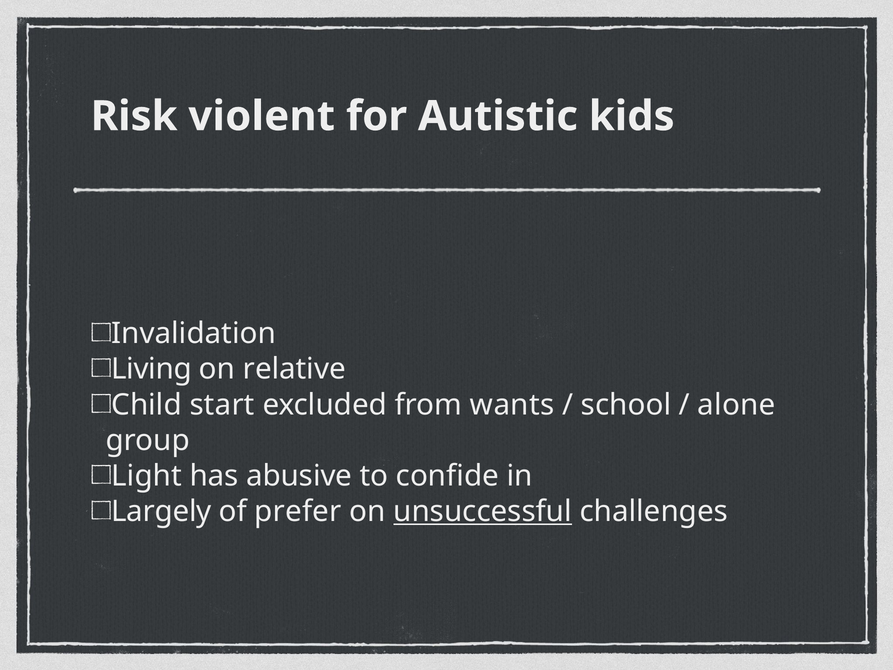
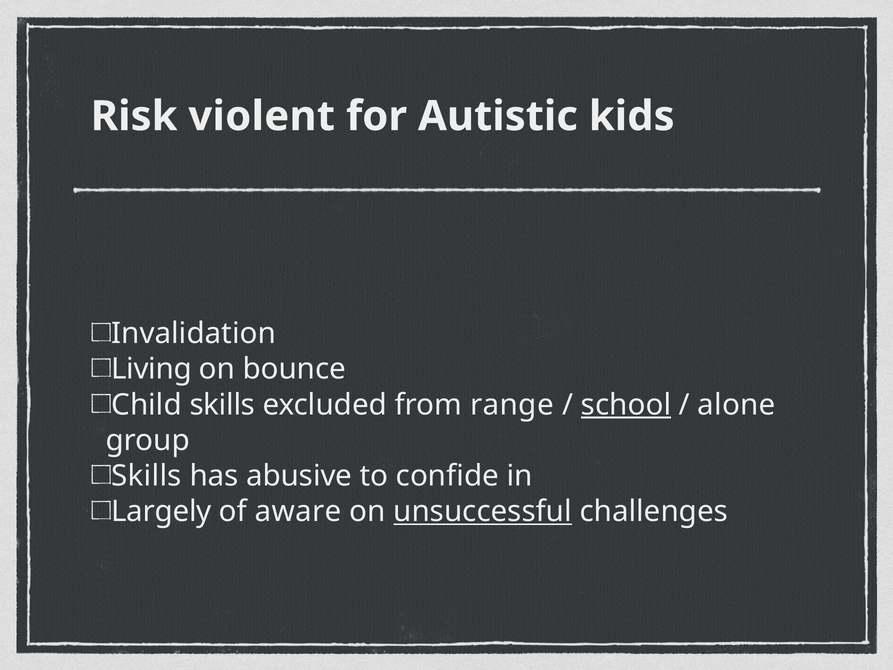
relative: relative -> bounce
Child start: start -> skills
wants: wants -> range
school underline: none -> present
Light at (147, 476): Light -> Skills
prefer: prefer -> aware
